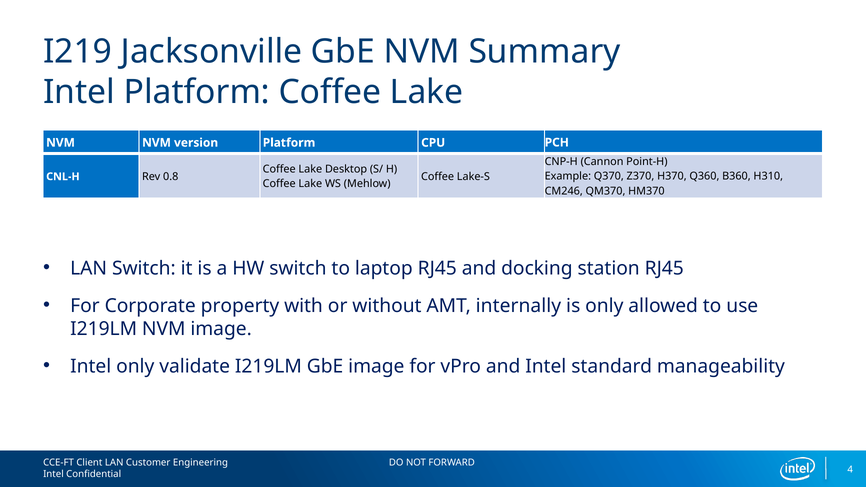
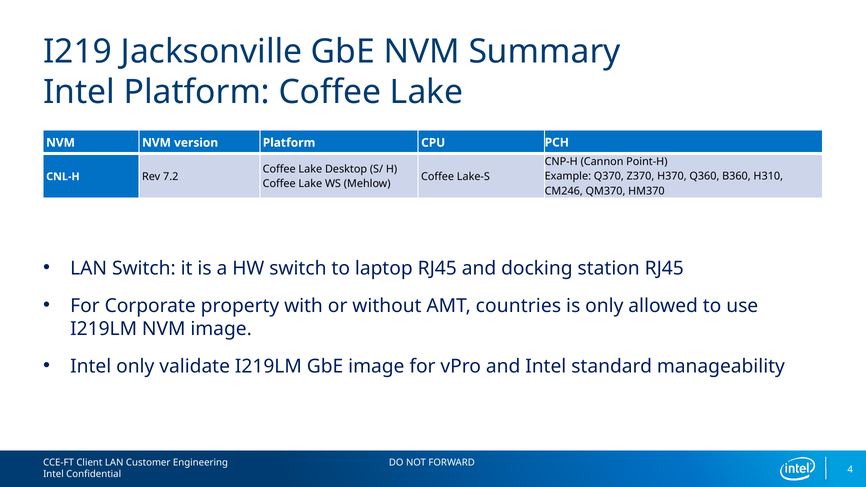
0.8: 0.8 -> 7.2
internally: internally -> countries
